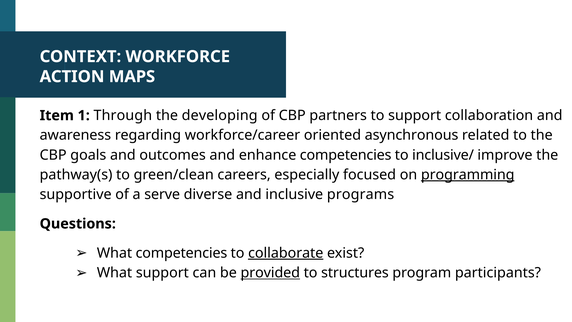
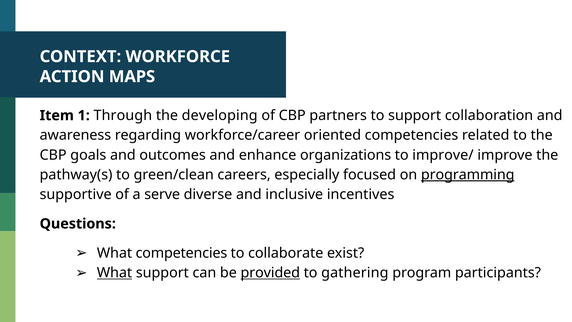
oriented asynchronous: asynchronous -> competencies
enhance competencies: competencies -> organizations
inclusive/: inclusive/ -> improve/
programs: programs -> incentives
collaborate underline: present -> none
What at (114, 273) underline: none -> present
structures: structures -> gathering
